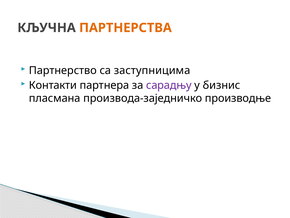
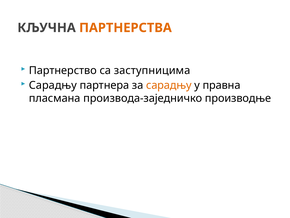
Контакти at (53, 85): Контакти -> Сарадњу
сарадњу at (169, 85) colour: purple -> orange
бизнис: бизнис -> правна
